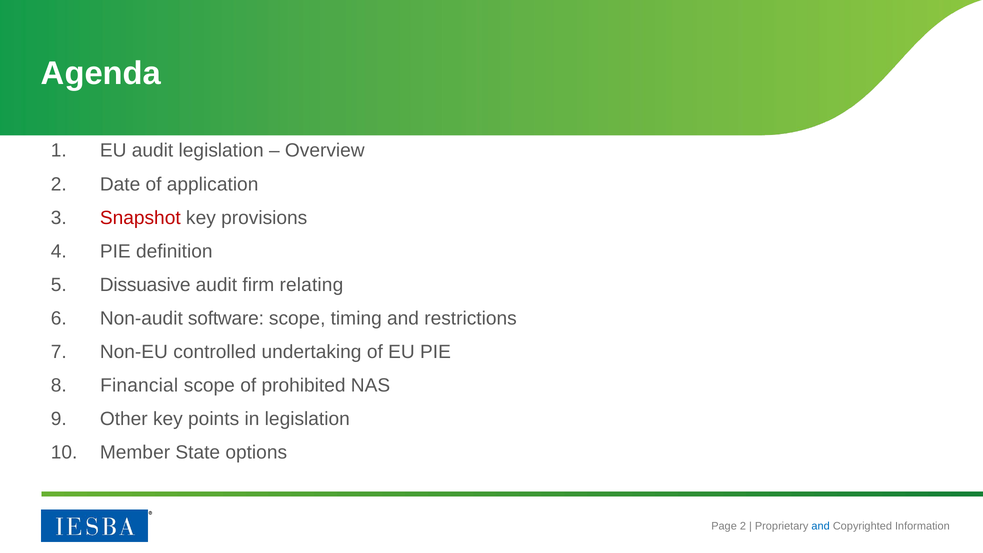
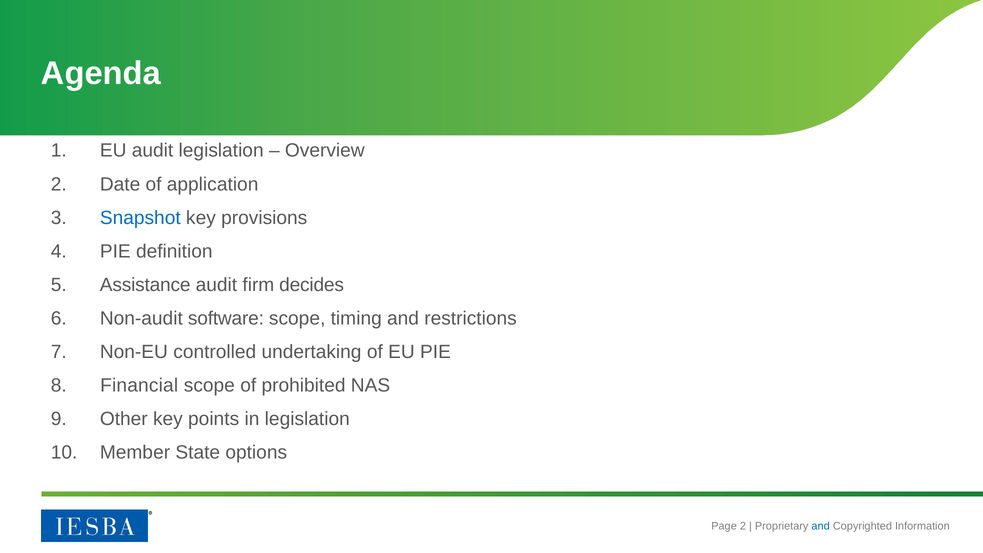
Snapshot colour: red -> blue
Dissuasive: Dissuasive -> Assistance
relating: relating -> decides
